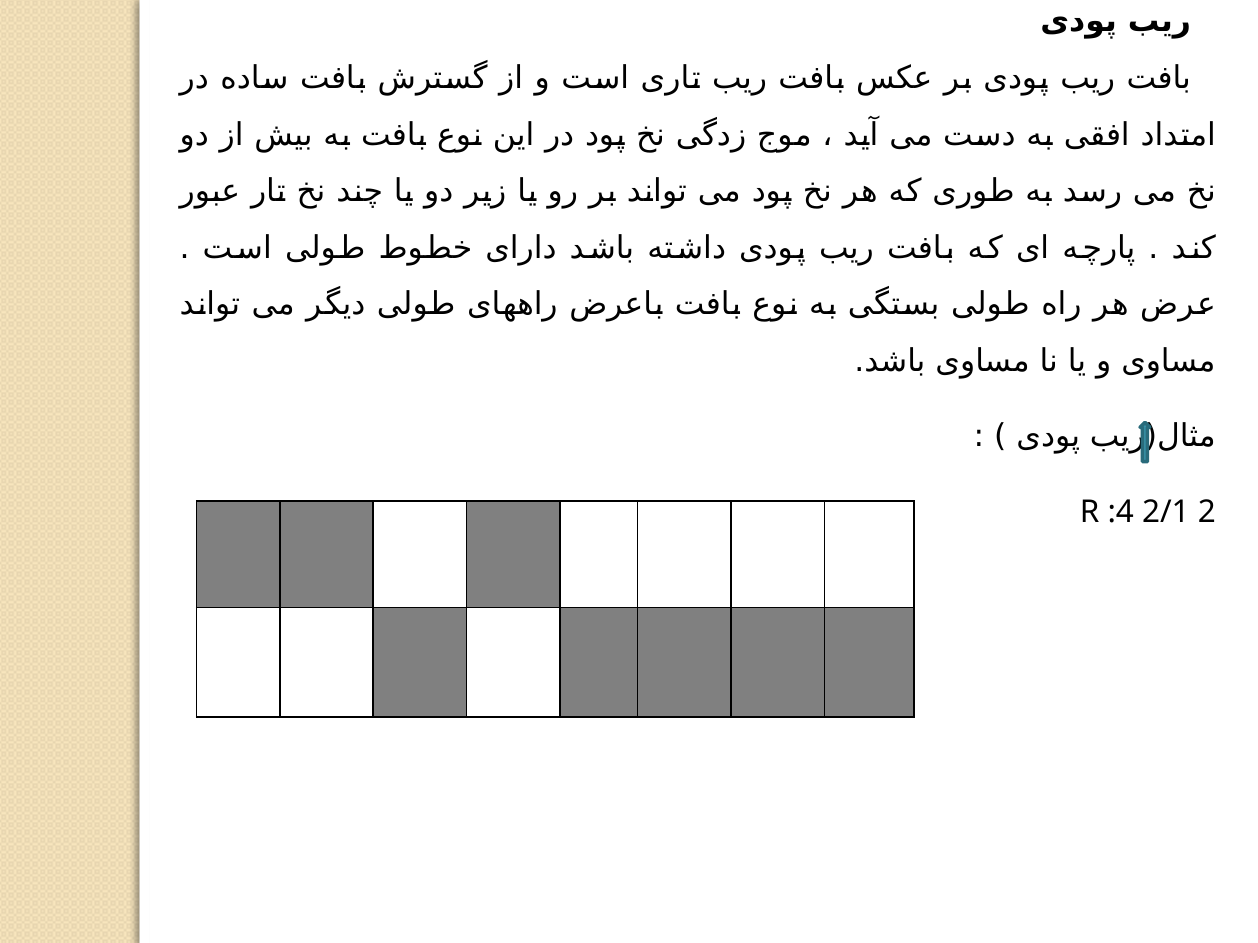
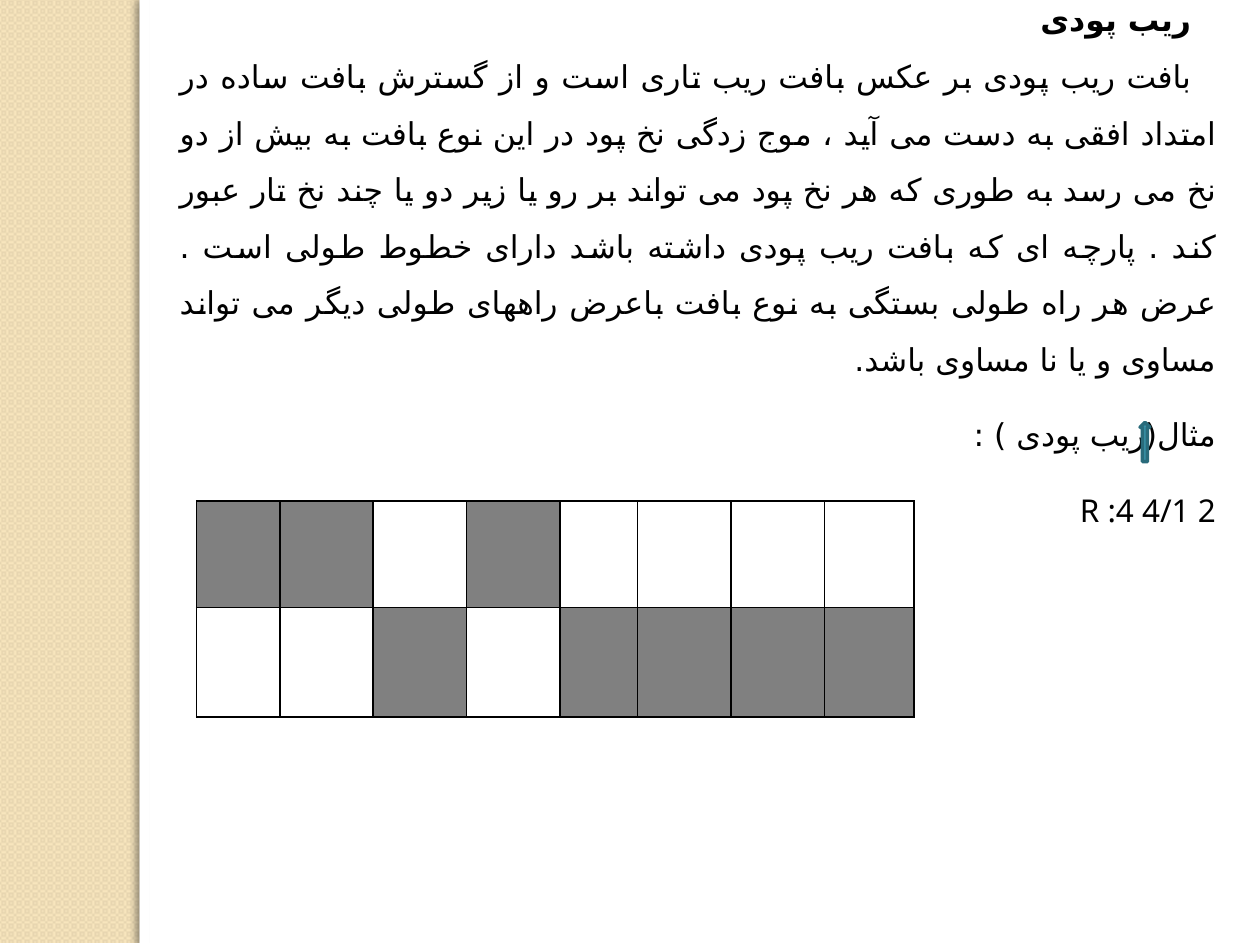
2/1: 2/1 -> 4/1
